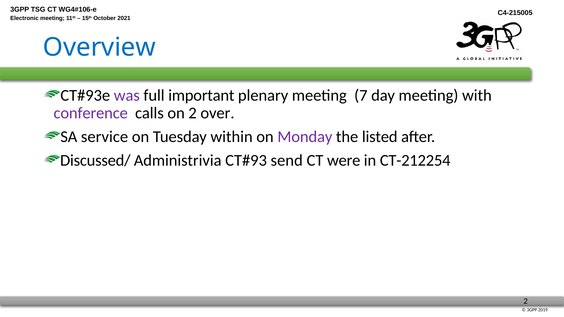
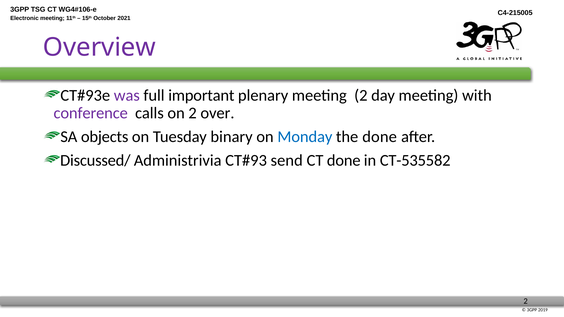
Overview colour: blue -> purple
meeting 7: 7 -> 2
service: service -> objects
within: within -> binary
Monday colour: purple -> blue
the listed: listed -> done
CT were: were -> done
CT-212254: CT-212254 -> CT-535582
